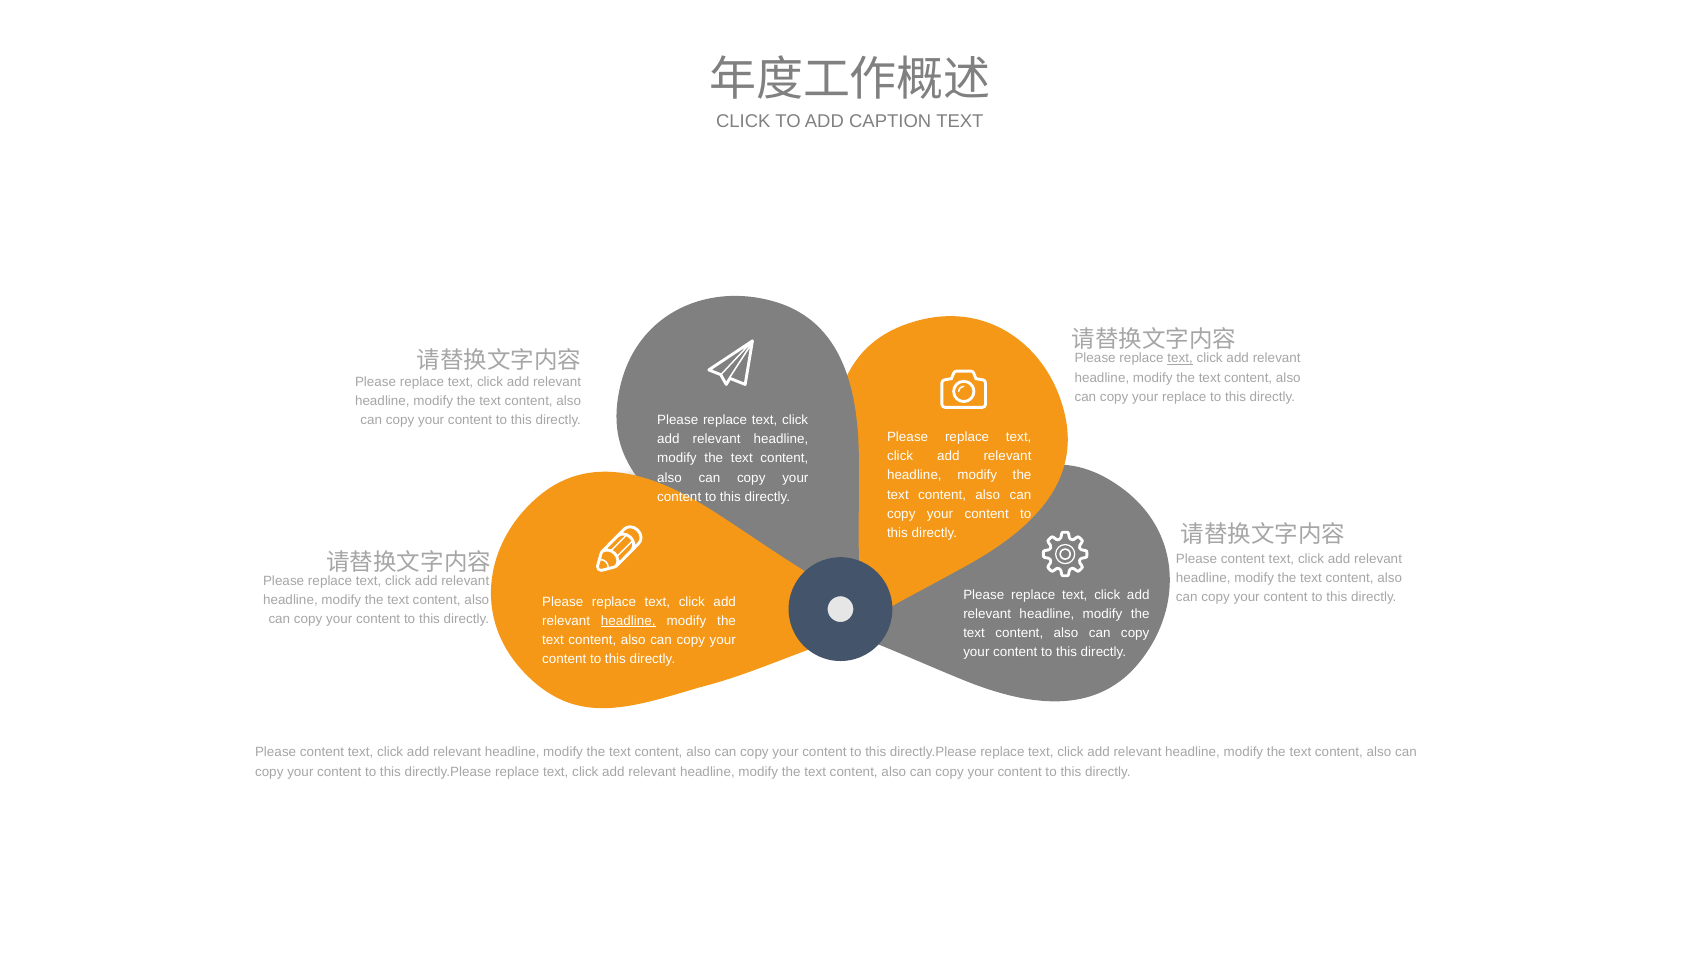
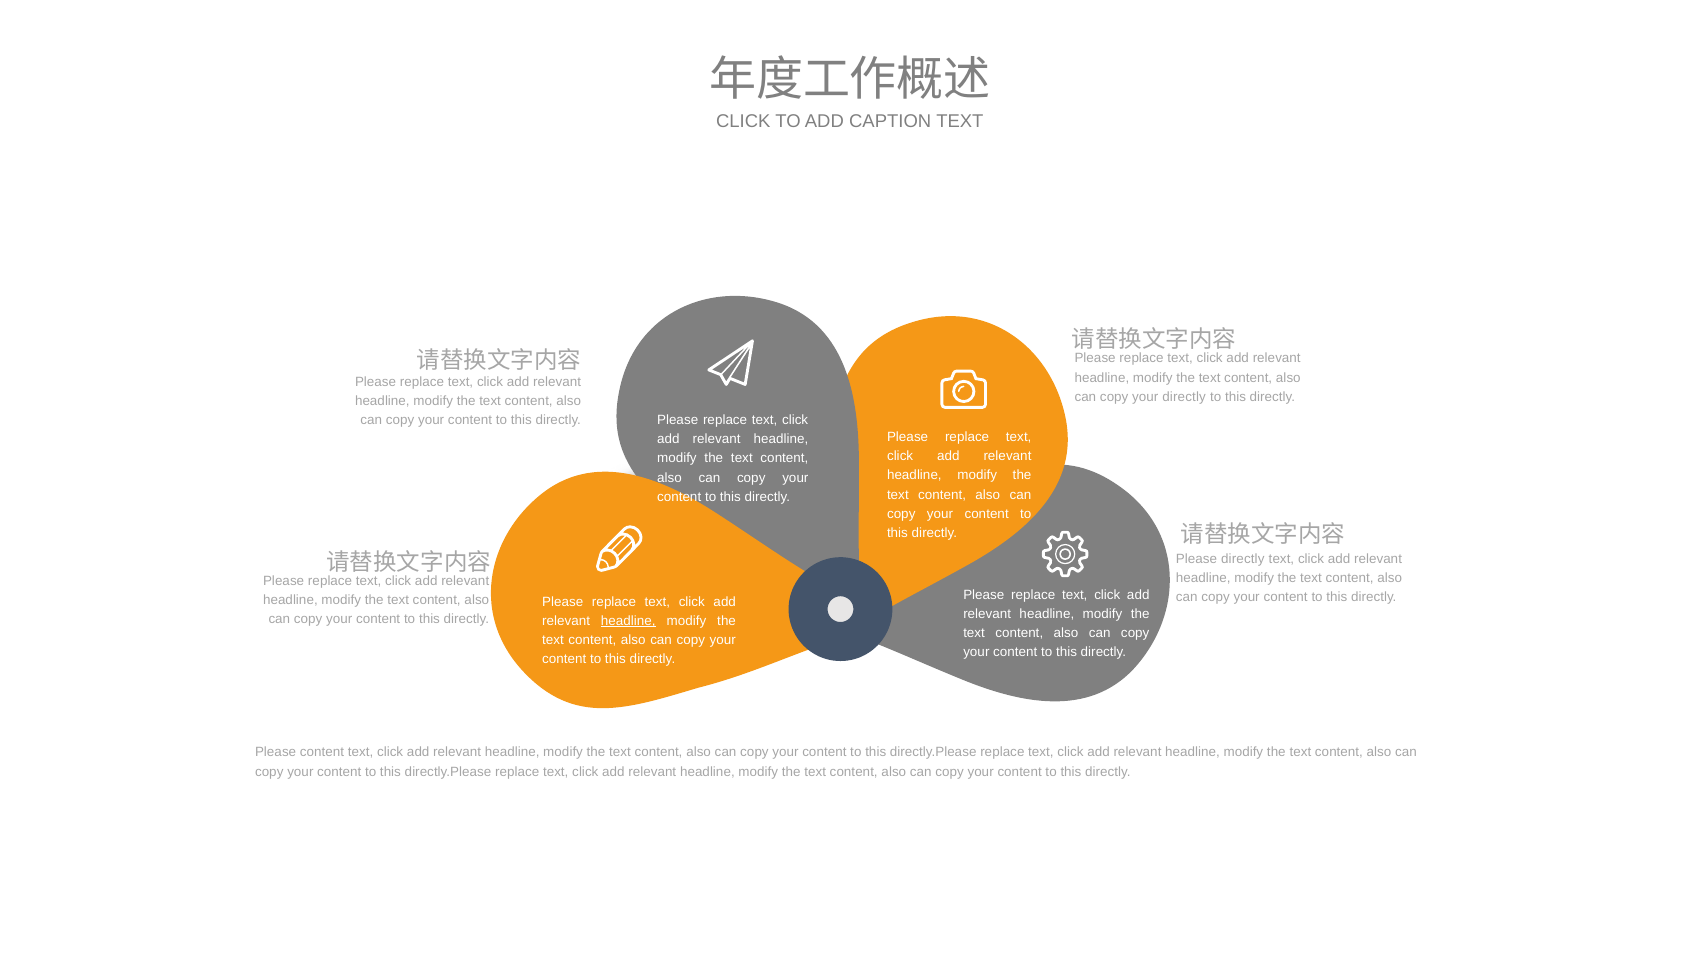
text at (1180, 359) underline: present -> none
your replace: replace -> directly
content at (1243, 559): content -> directly
